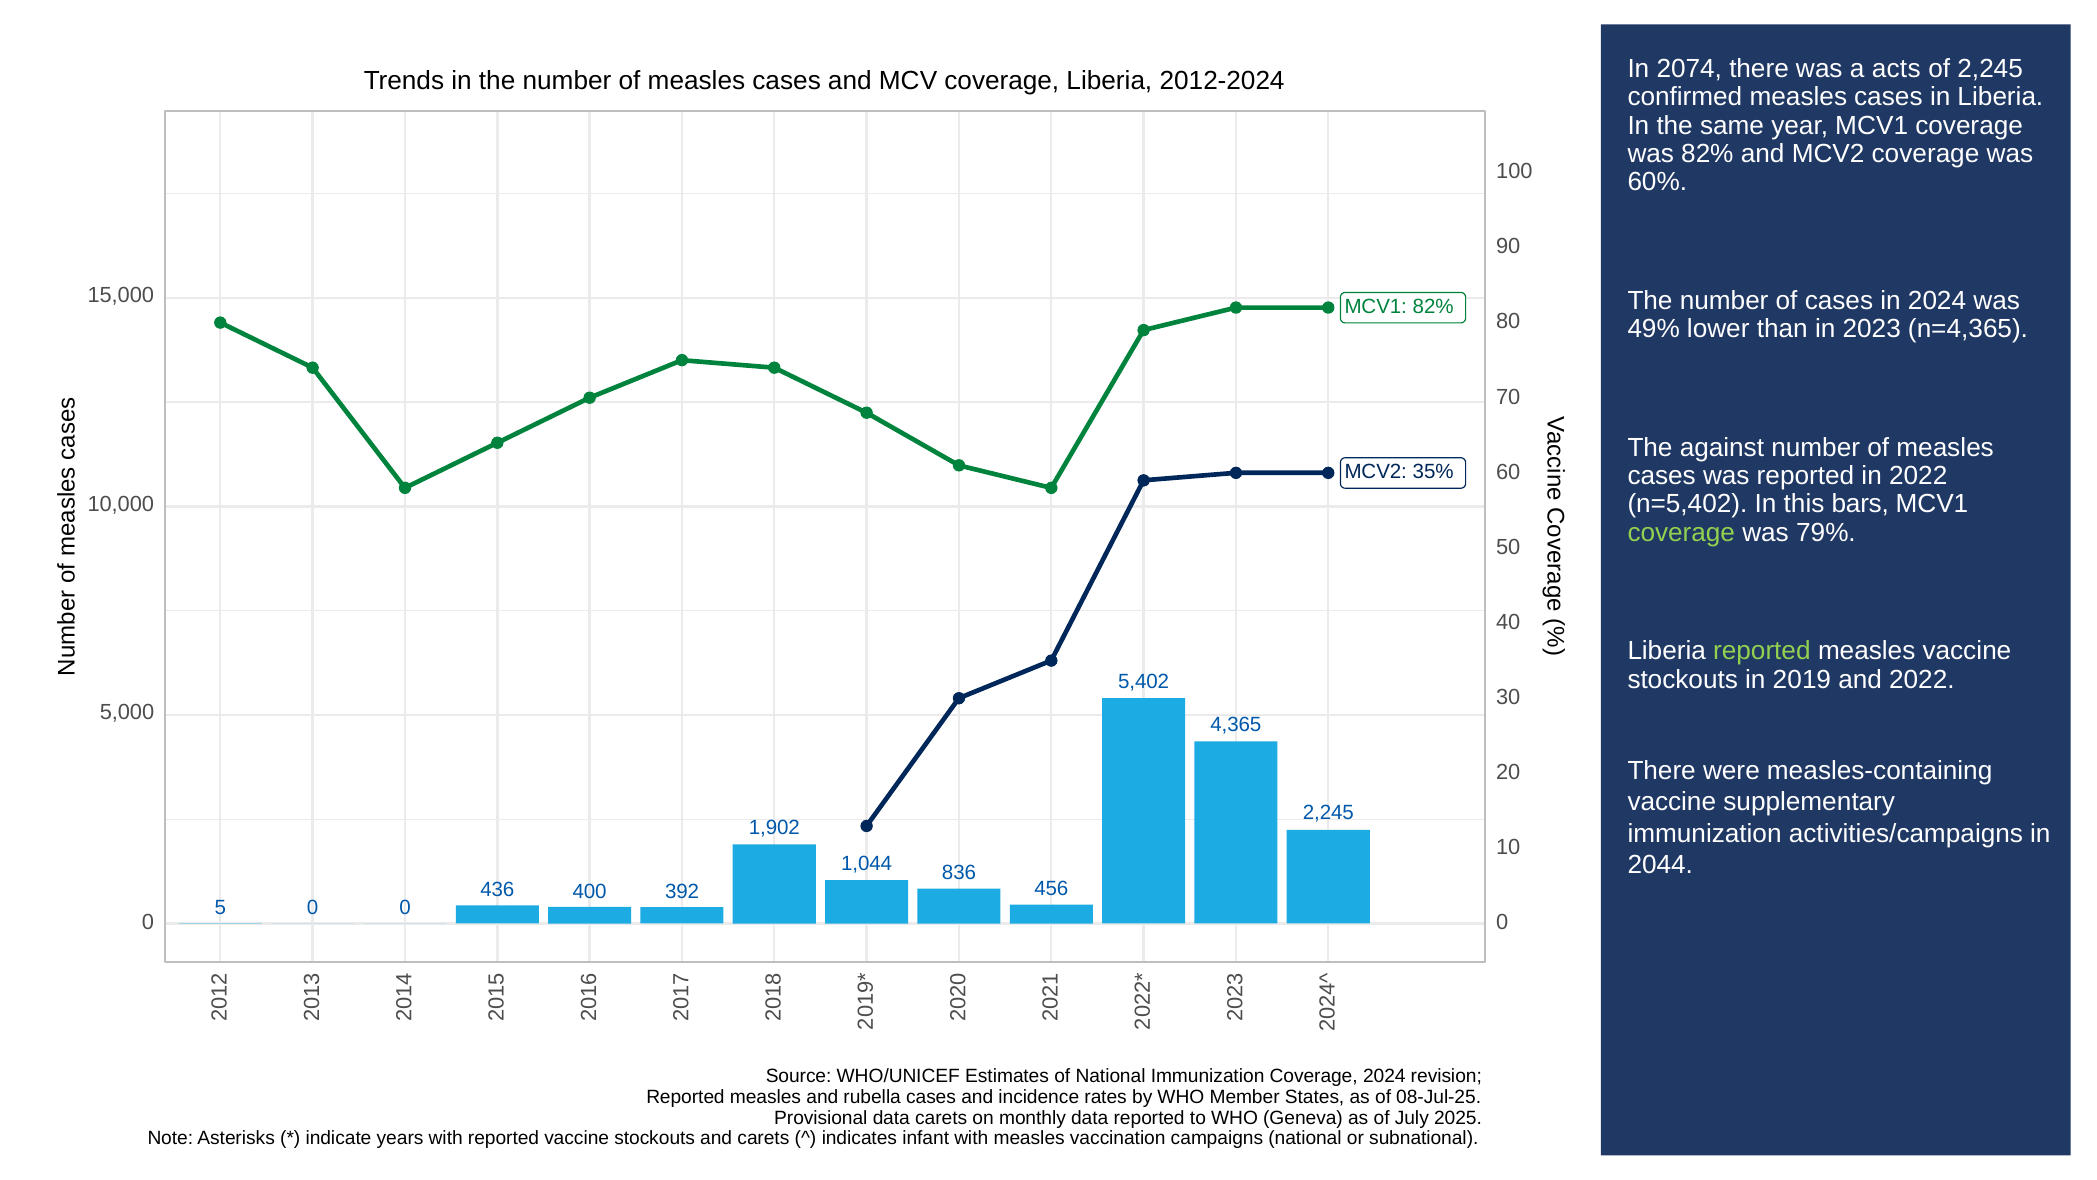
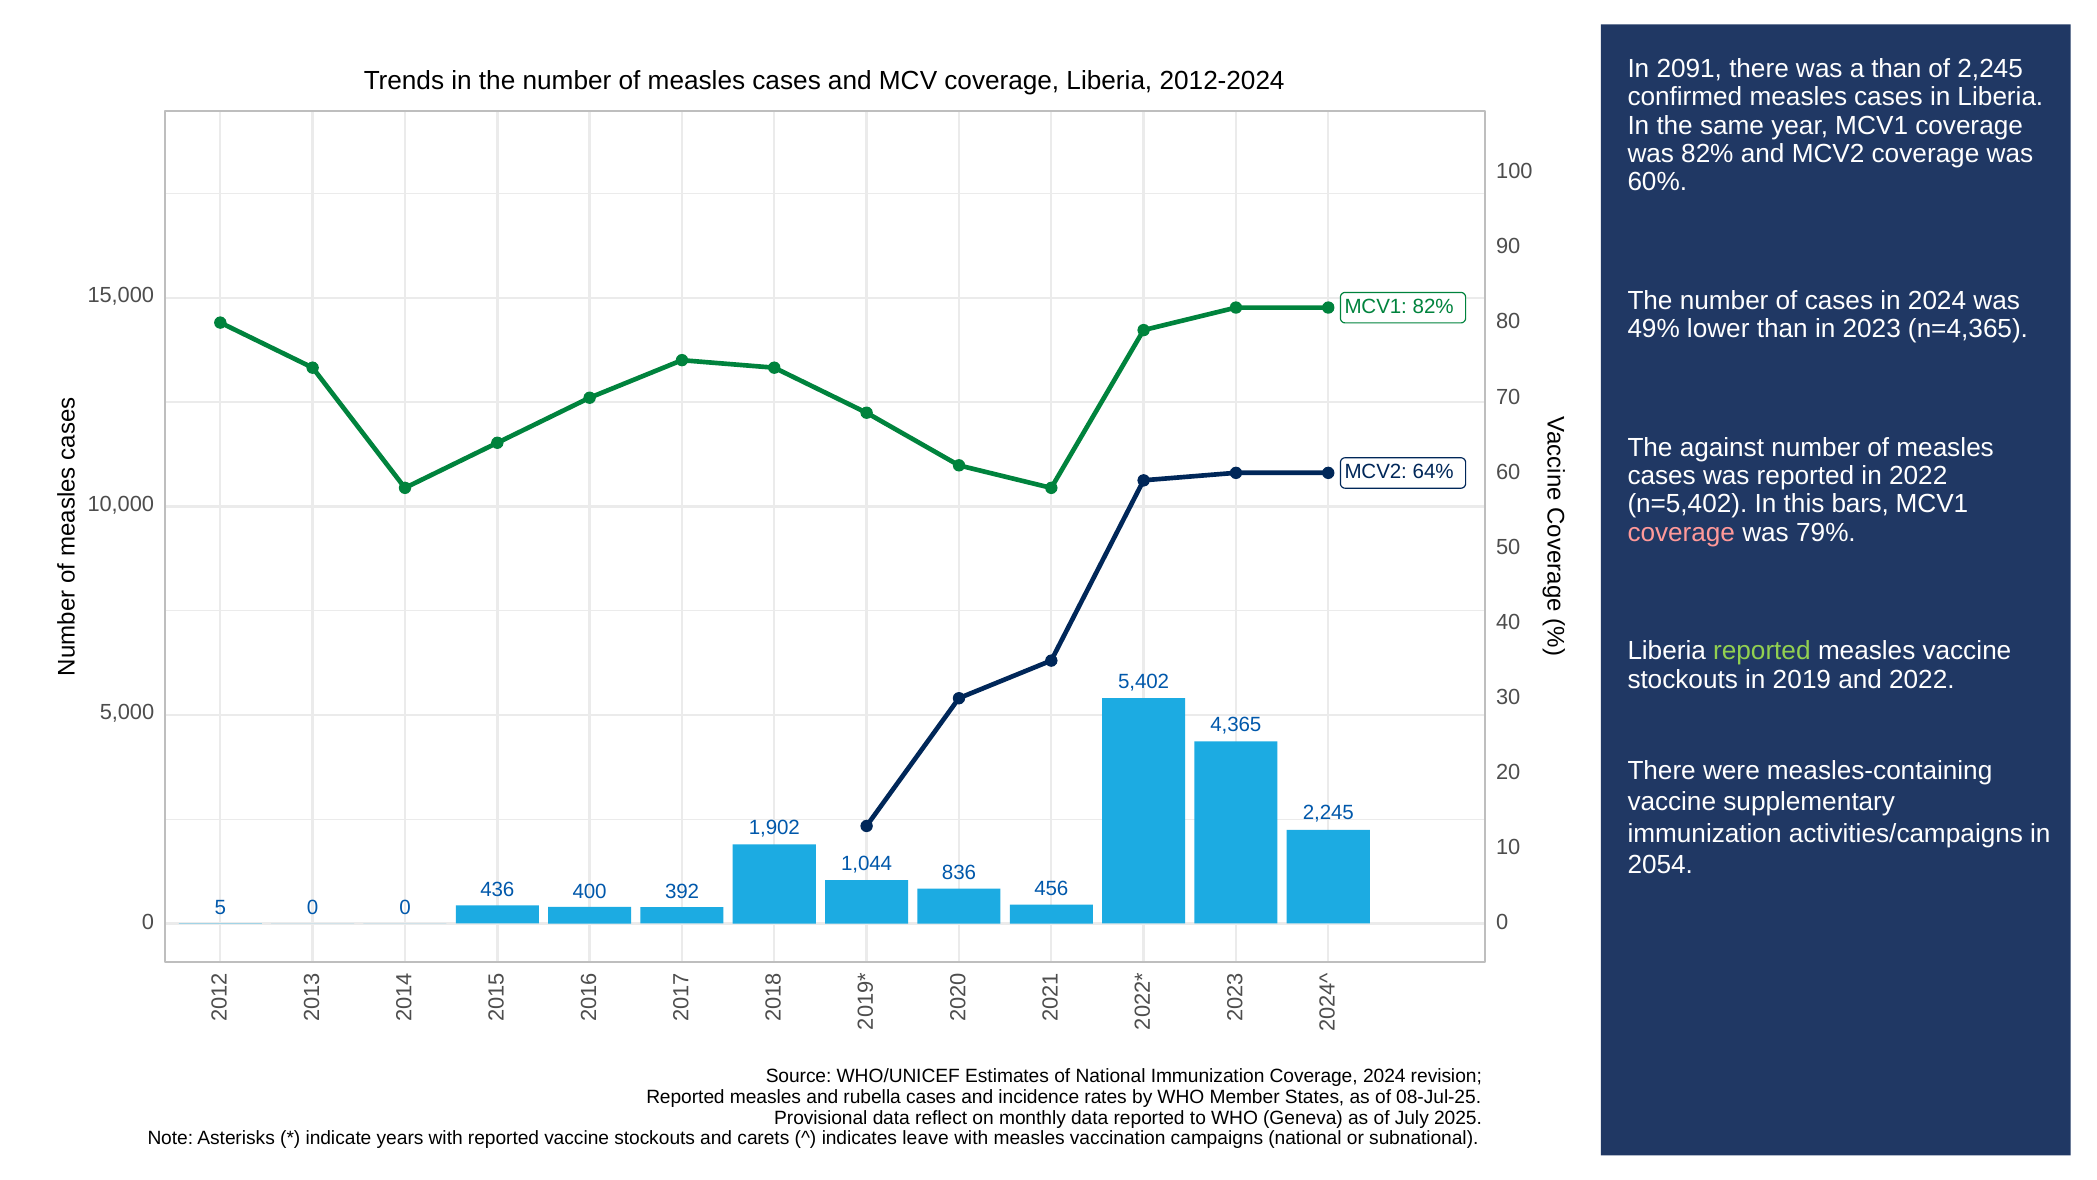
2074: 2074 -> 2091
a acts: acts -> than
35%: 35% -> 64%
coverage at (1681, 532) colour: light green -> pink
2044: 2044 -> 2054
data carets: carets -> reflect
infant: infant -> leave
